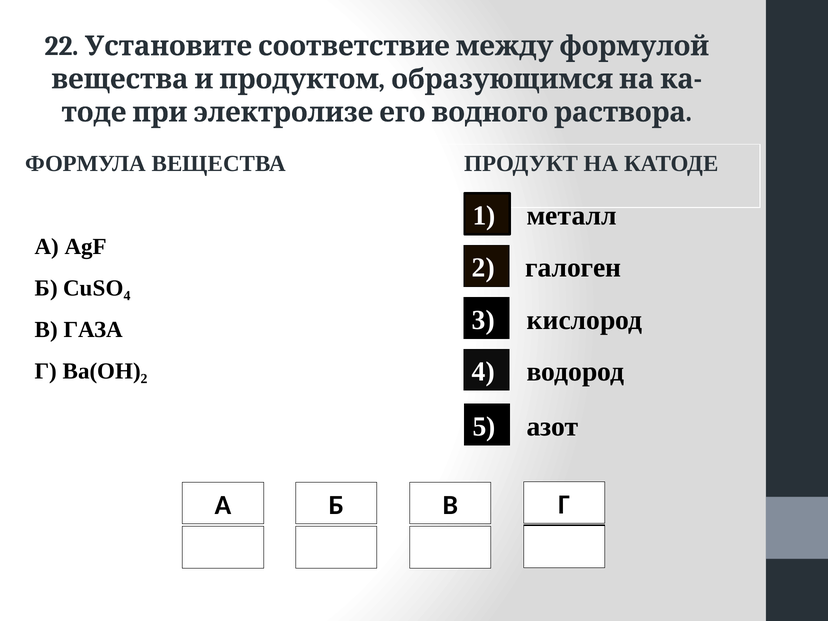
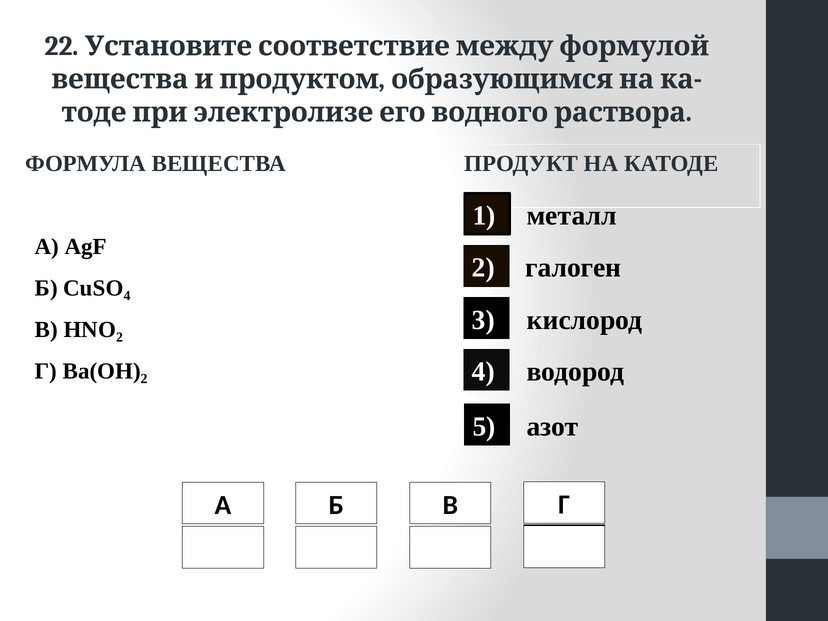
ГАЗА: ГАЗА -> HNO₂
